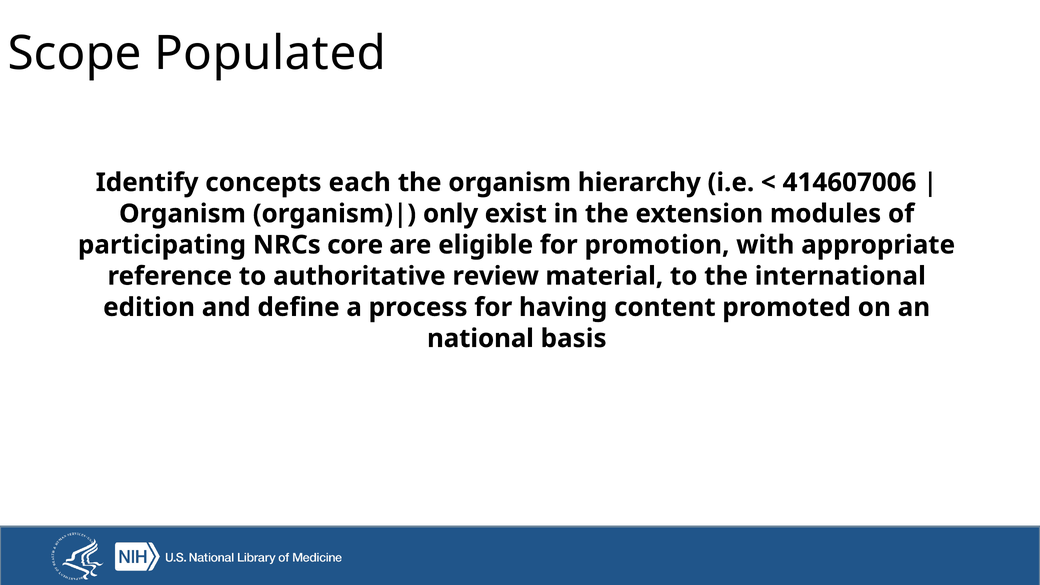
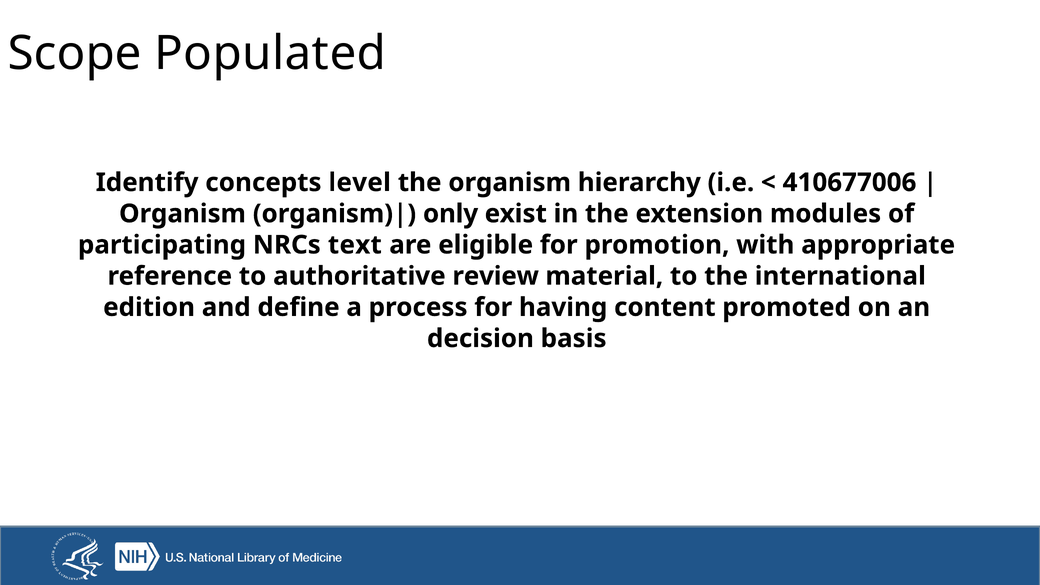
each: each -> level
414607006: 414607006 -> 410677006
core: core -> text
national: national -> decision
